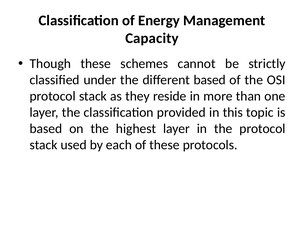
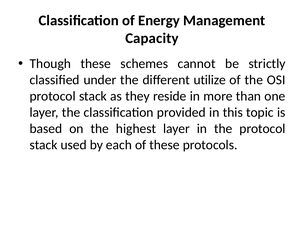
different based: based -> utilize
